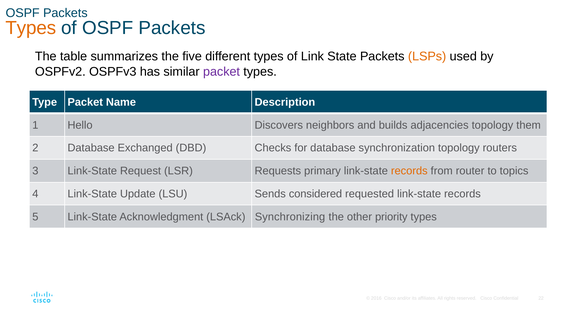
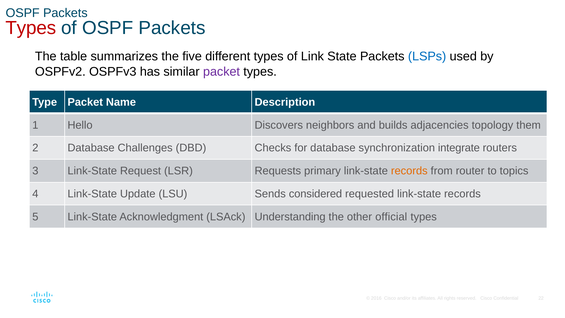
Types at (31, 28) colour: orange -> red
LSPs colour: orange -> blue
Exchanged: Exchanged -> Challenges
synchronization topology: topology -> integrate
Synchronizing: Synchronizing -> Understanding
priority: priority -> official
